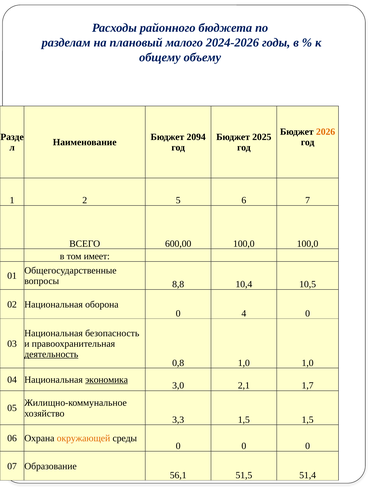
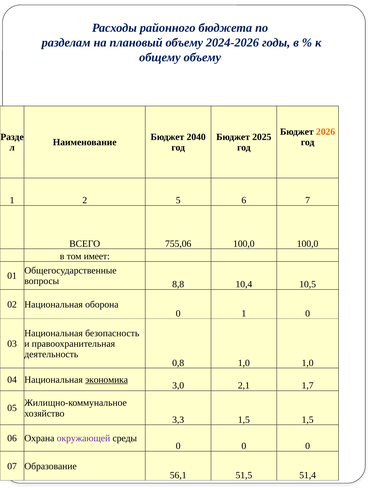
плановый малого: малого -> объему
2094: 2094 -> 2040
600,00: 600,00 -> 755,06
0 4: 4 -> 1
деятельность underline: present -> none
окружающей colour: orange -> purple
